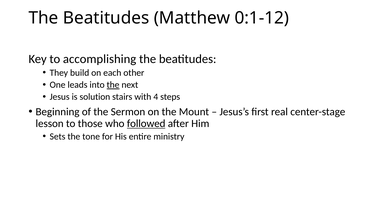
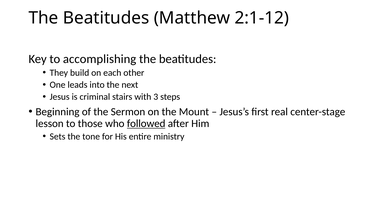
0:1-12: 0:1-12 -> 2:1-12
the at (113, 85) underline: present -> none
solution: solution -> criminal
4: 4 -> 3
